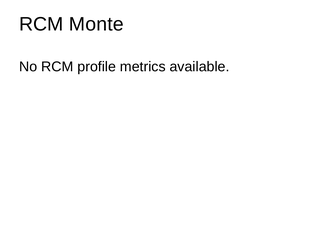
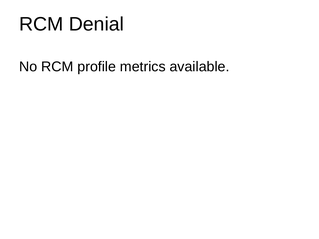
Monte: Monte -> Denial
